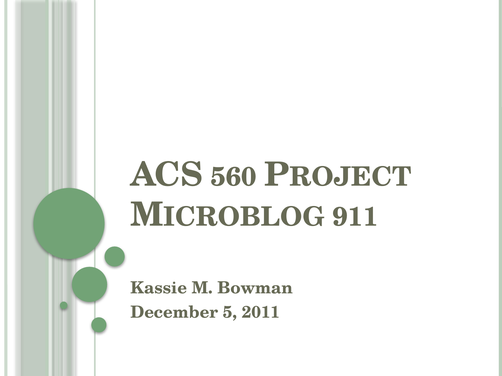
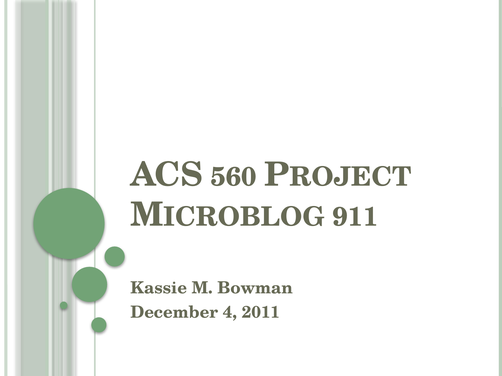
5: 5 -> 4
